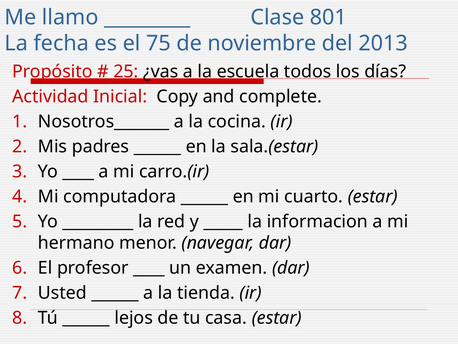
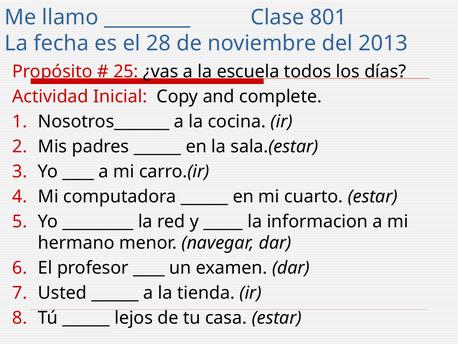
75: 75 -> 28
